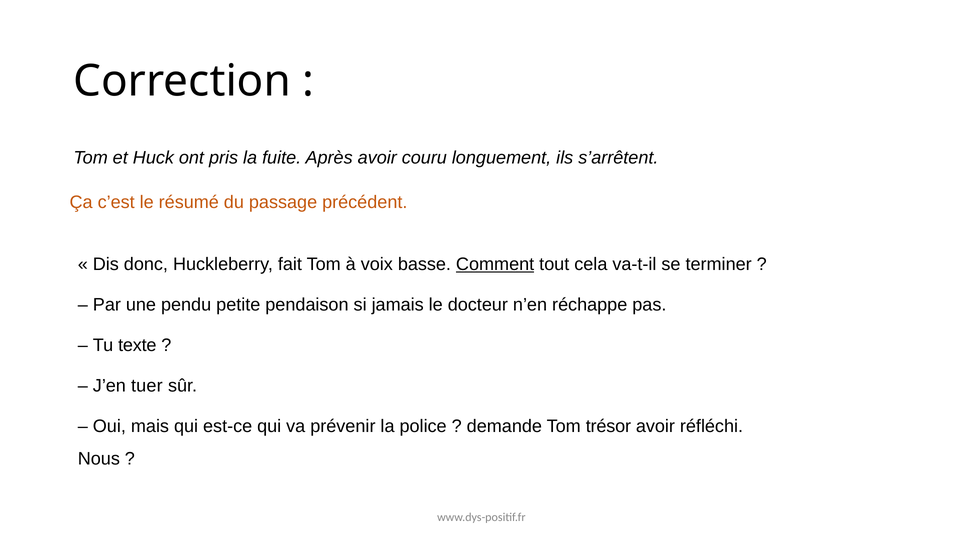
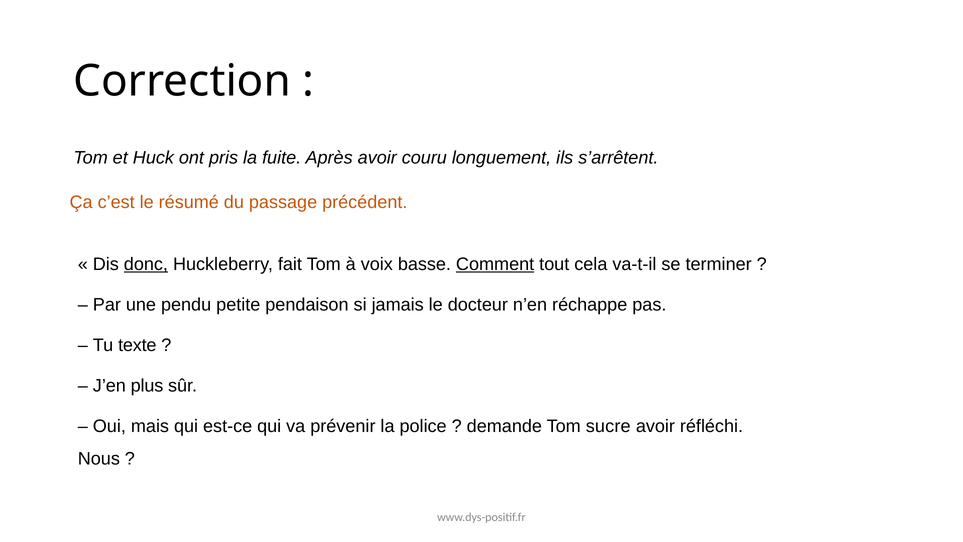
donc underline: none -> present
tuer: tuer -> plus
trésor: trésor -> sucre
